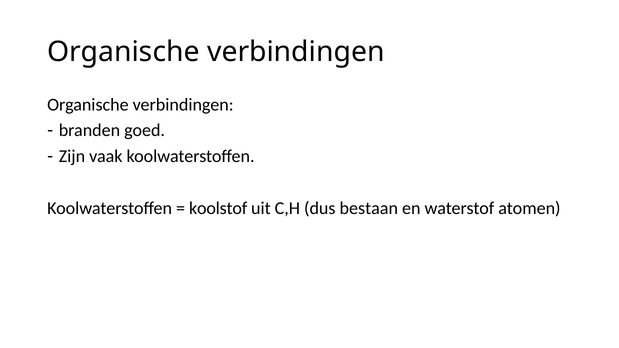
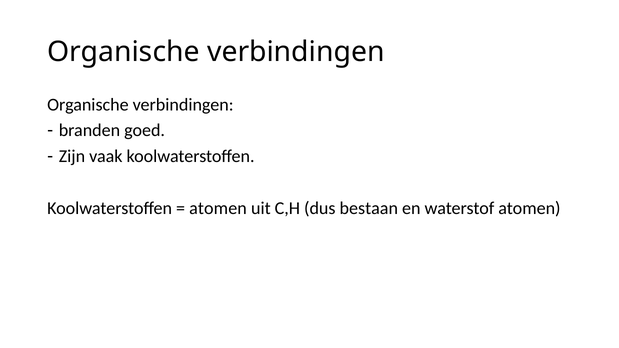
koolstof at (218, 208): koolstof -> atomen
